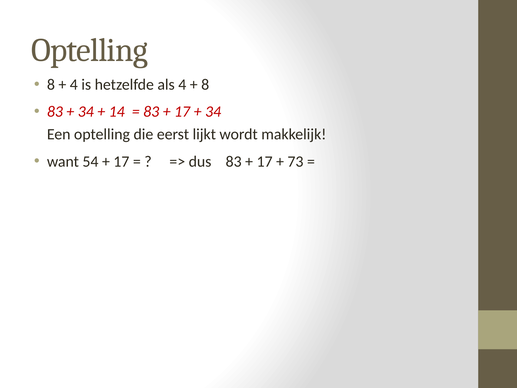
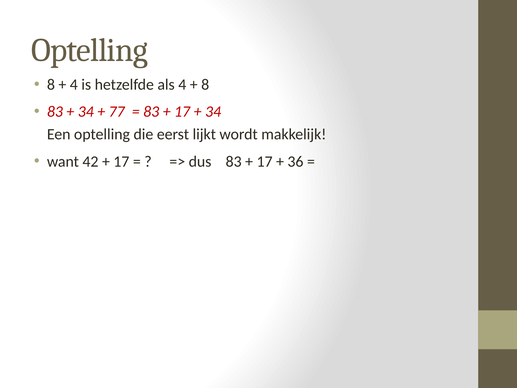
14: 14 -> 77
54: 54 -> 42
73: 73 -> 36
